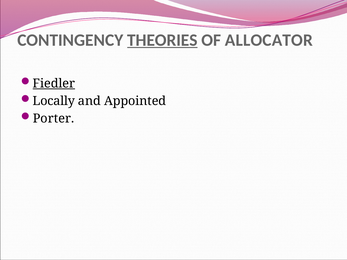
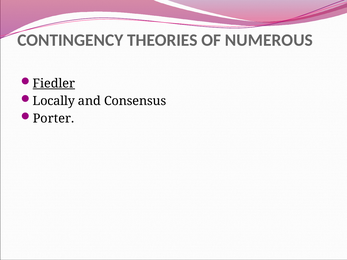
THEORIES underline: present -> none
ALLOCATOR: ALLOCATOR -> NUMEROUS
Appointed: Appointed -> Consensus
